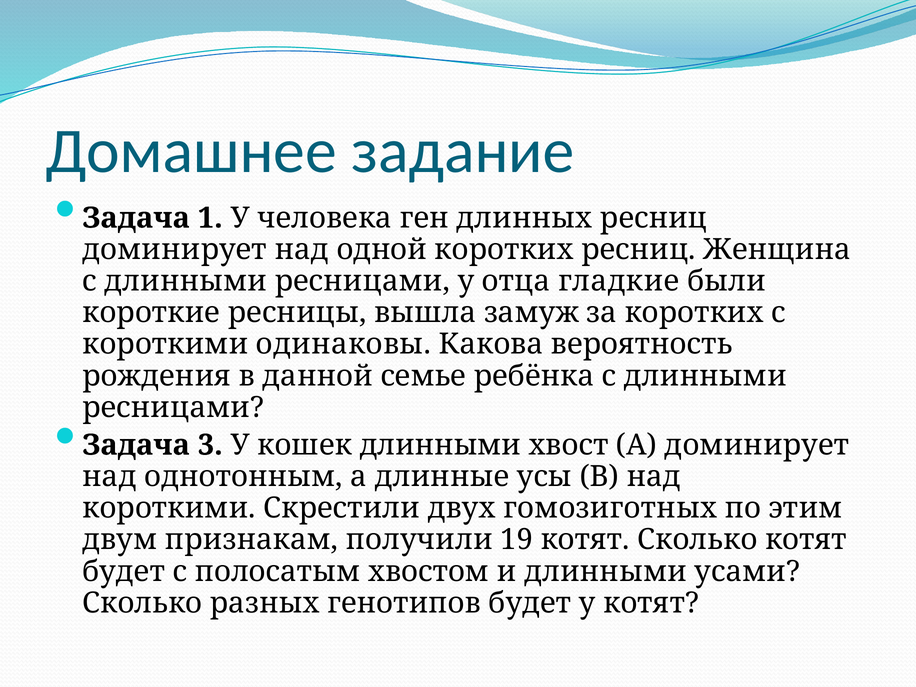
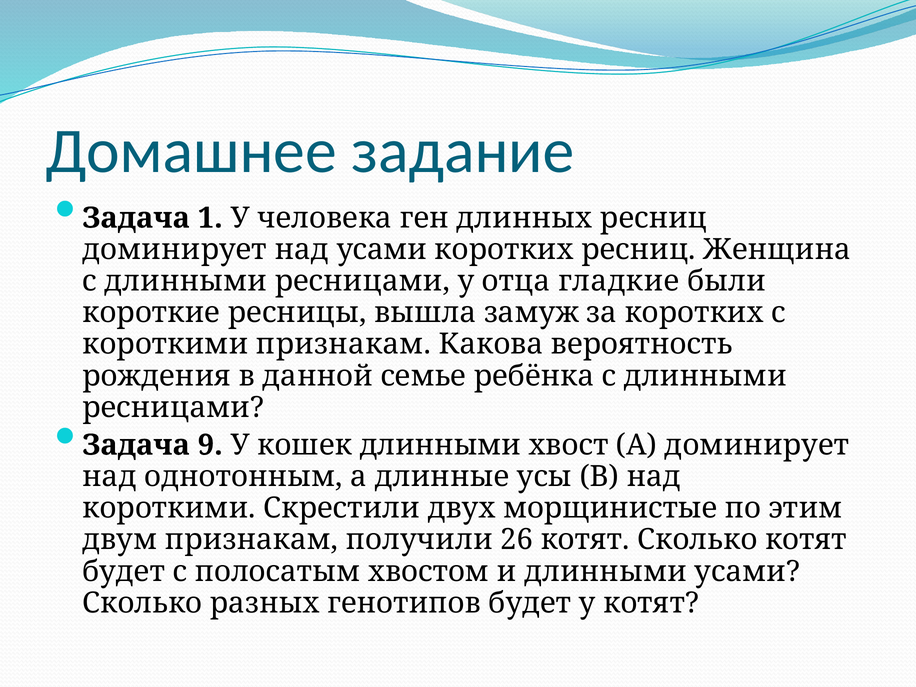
над одной: одной -> усами
короткими одинаковы: одинаковы -> признакам
3: 3 -> 9
гомозиготных: гомозиготных -> морщинистые
19: 19 -> 26
